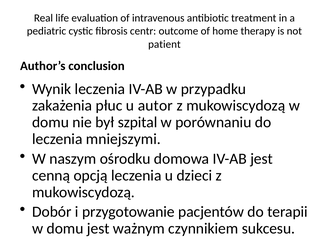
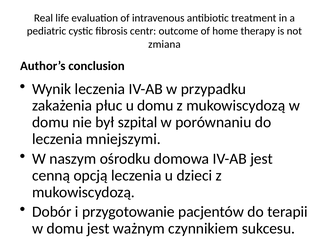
patient: patient -> zmiana
u autor: autor -> domu
